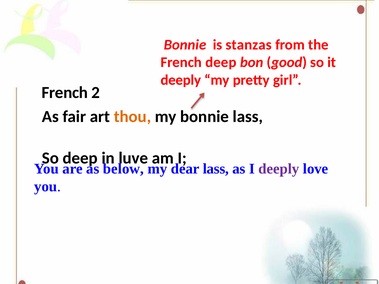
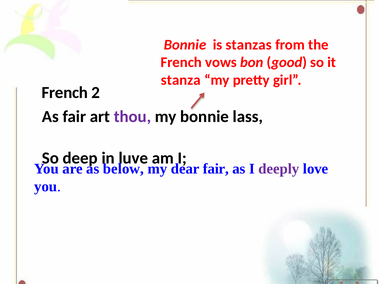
French deep: deep -> vows
deeply at (181, 80): deeply -> stanza
thou colour: orange -> purple
lass at (216, 169): lass -> fair
